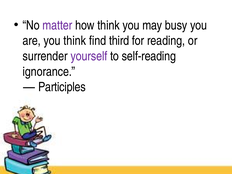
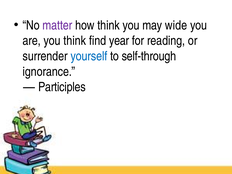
busy: busy -> wide
third: third -> year
yourself colour: purple -> blue
self-reading: self-reading -> self-through
